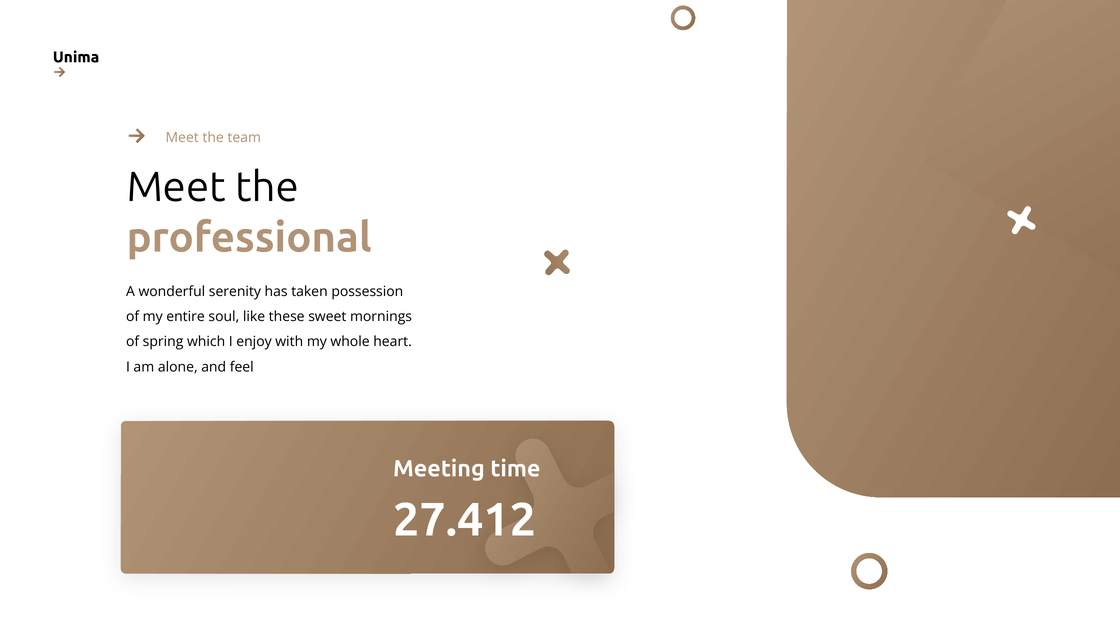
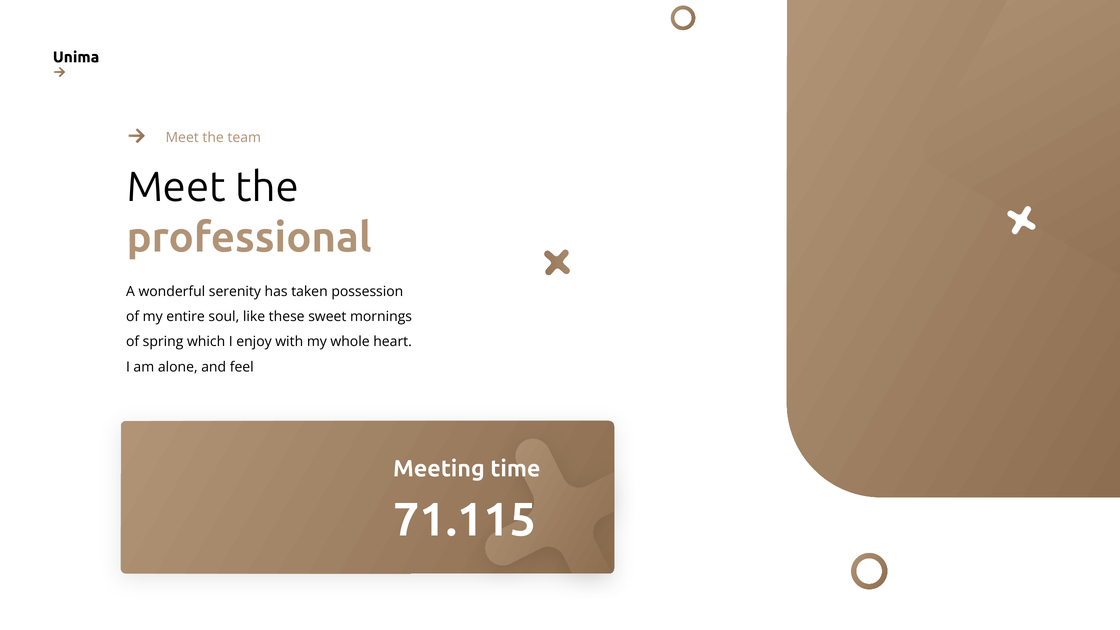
27.412: 27.412 -> 71.115
